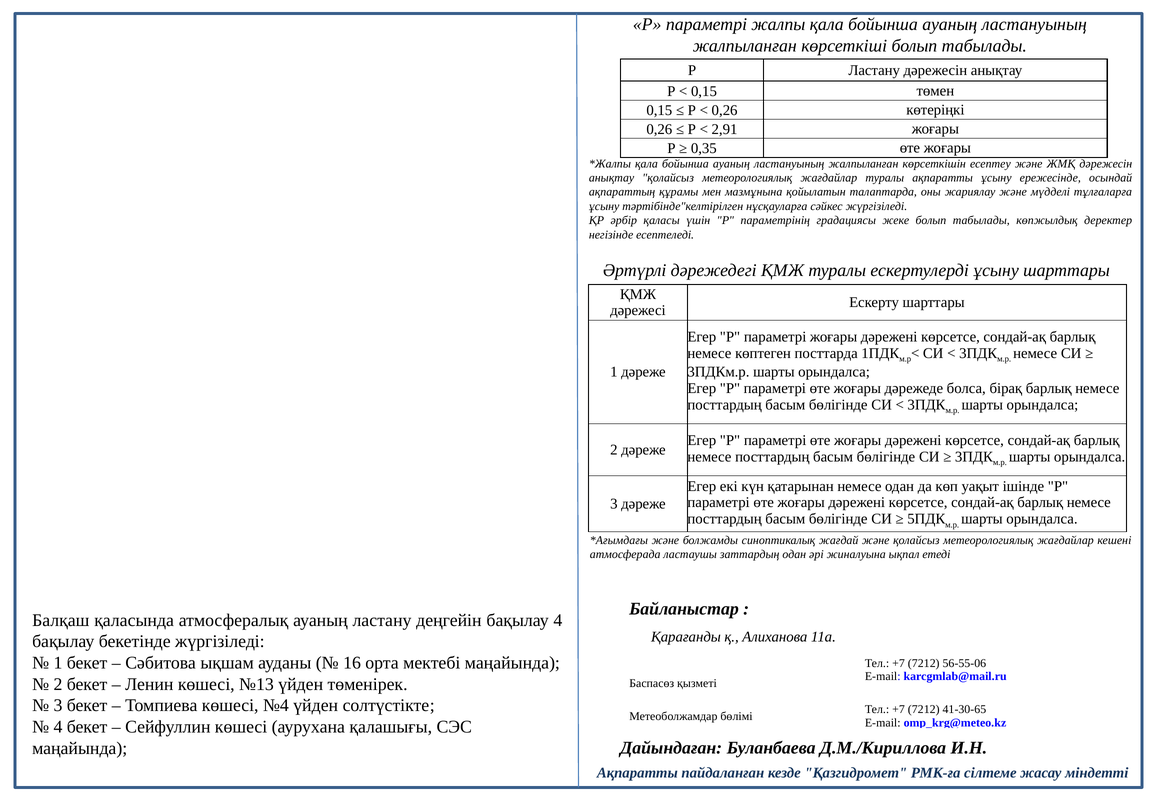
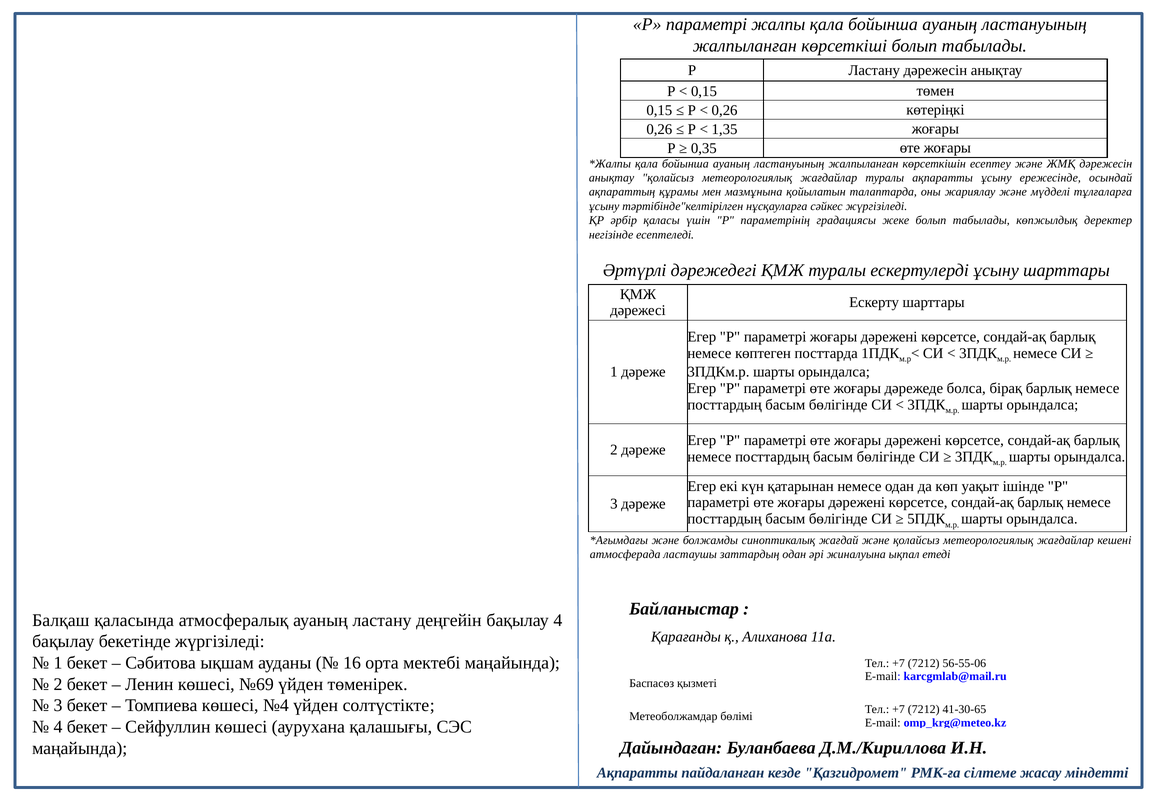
2,91: 2,91 -> 1,35
№13: №13 -> №69
